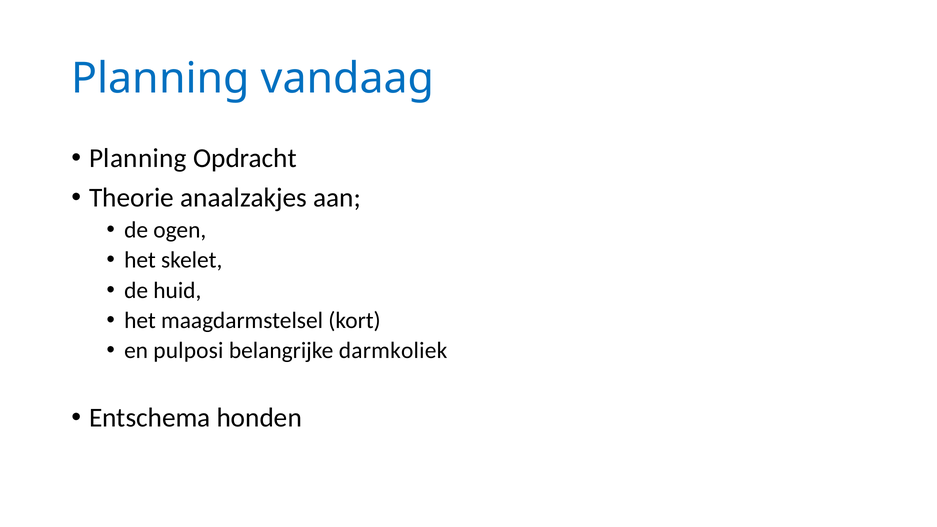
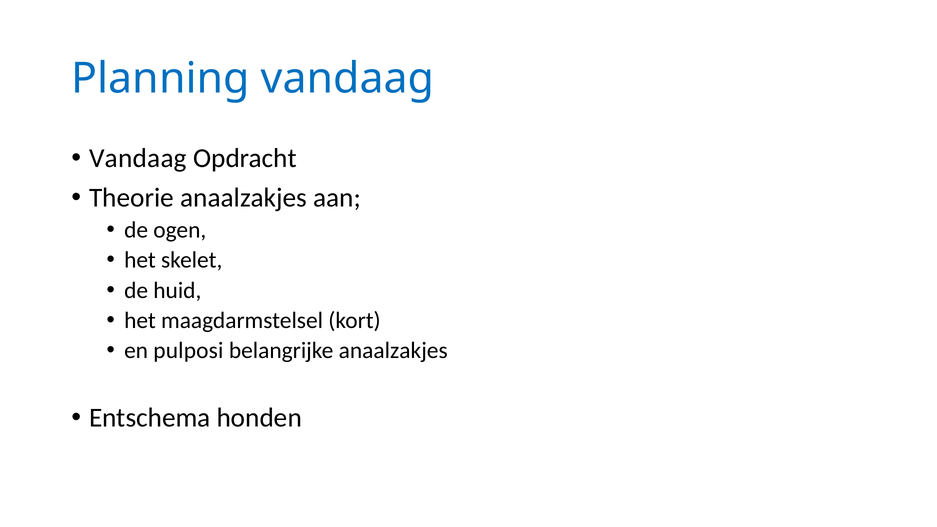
Planning at (138, 158): Planning -> Vandaag
belangrijke darmkoliek: darmkoliek -> anaalzakjes
